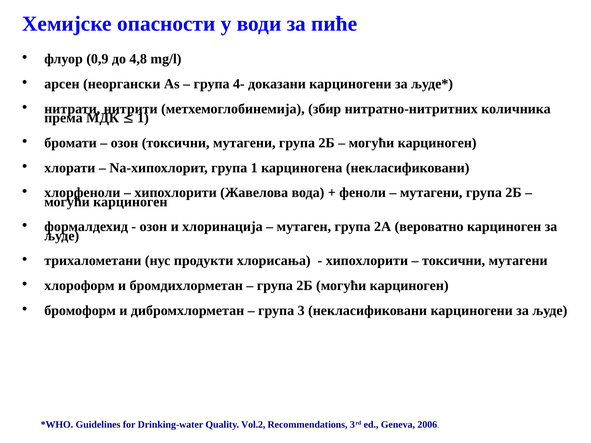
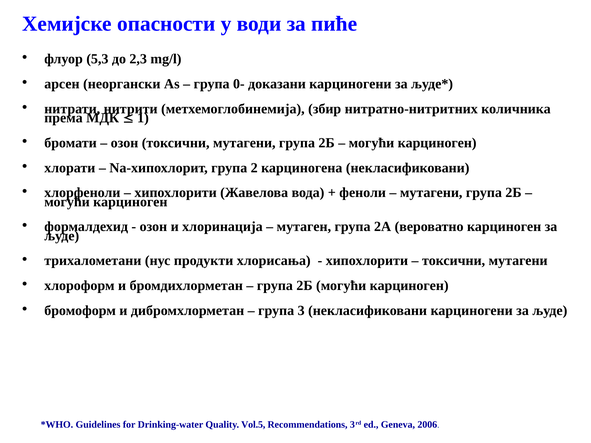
0,9: 0,9 -> 5,3
4,8: 4,8 -> 2,3
4-: 4- -> 0-
група 1: 1 -> 2
Vol.2: Vol.2 -> Vol.5
